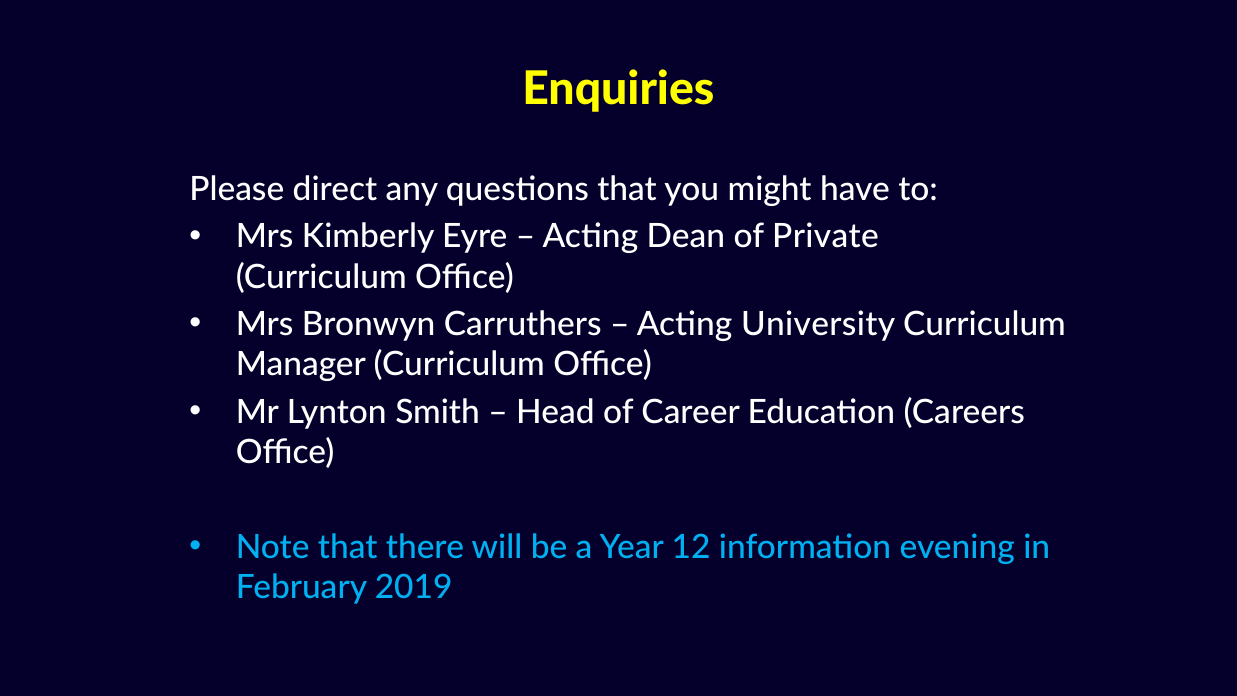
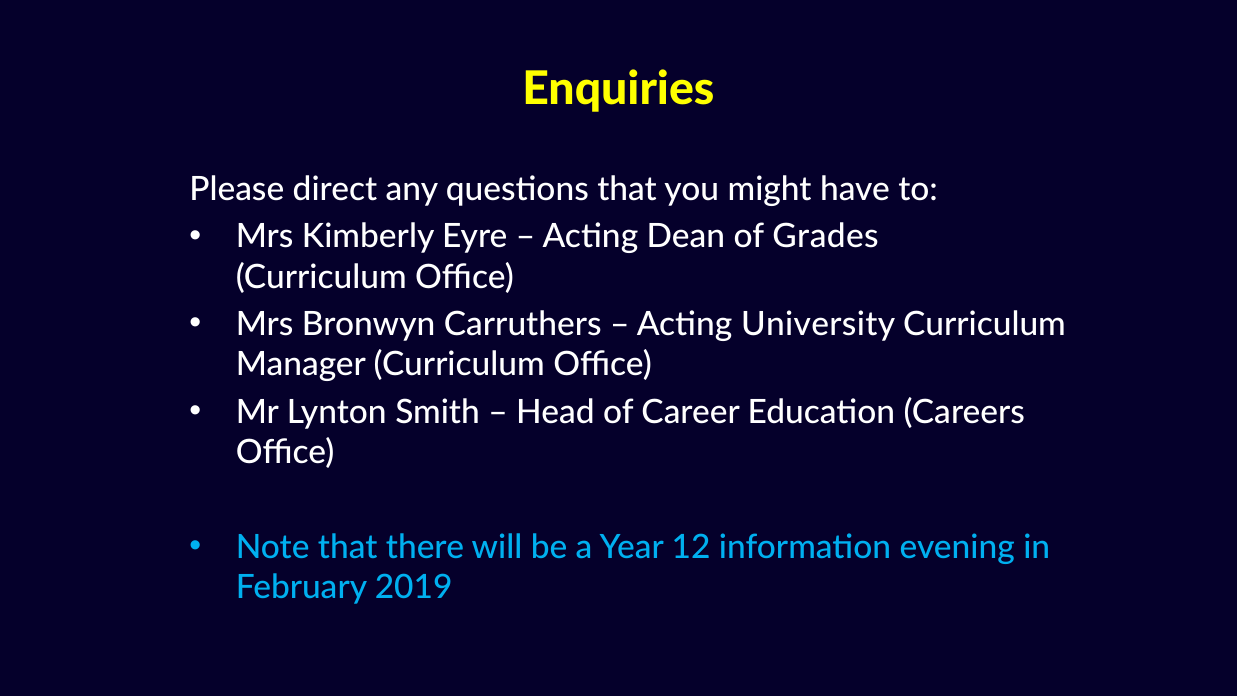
Private: Private -> Grades
